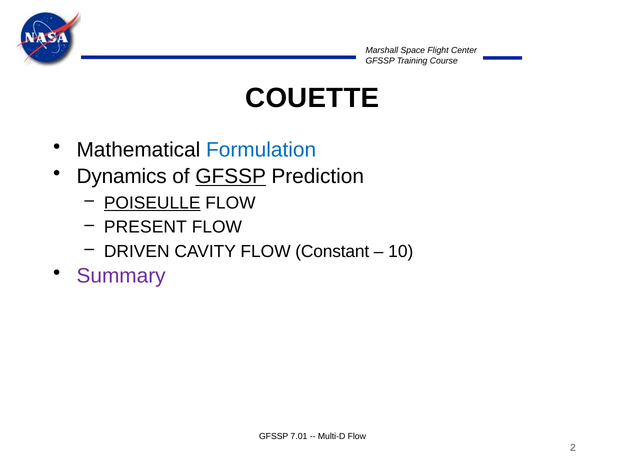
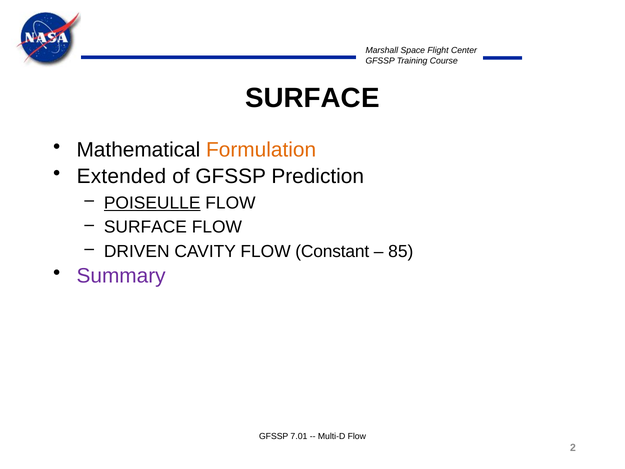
COUETTE at (312, 98): COUETTE -> SURFACE
Formulation colour: blue -> orange
Dynamics: Dynamics -> Extended
GFSSP at (231, 176) underline: present -> none
PRESENT at (145, 227): PRESENT -> SURFACE
10: 10 -> 85
